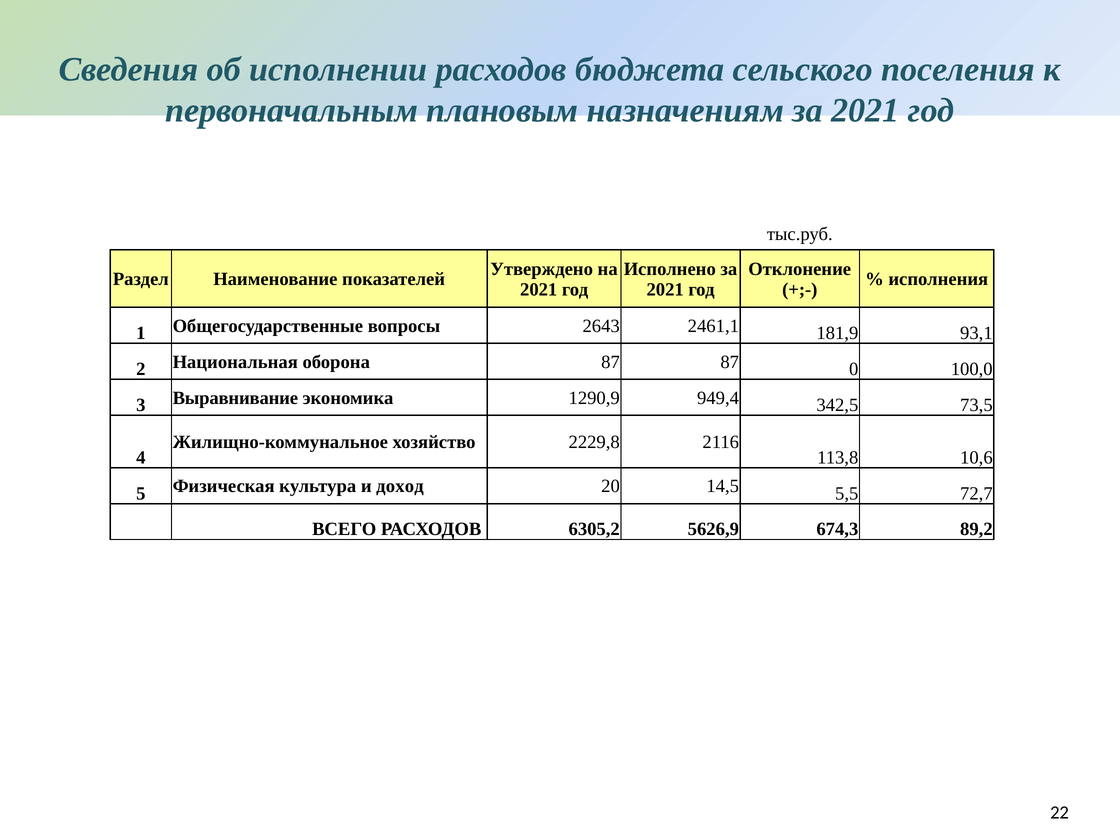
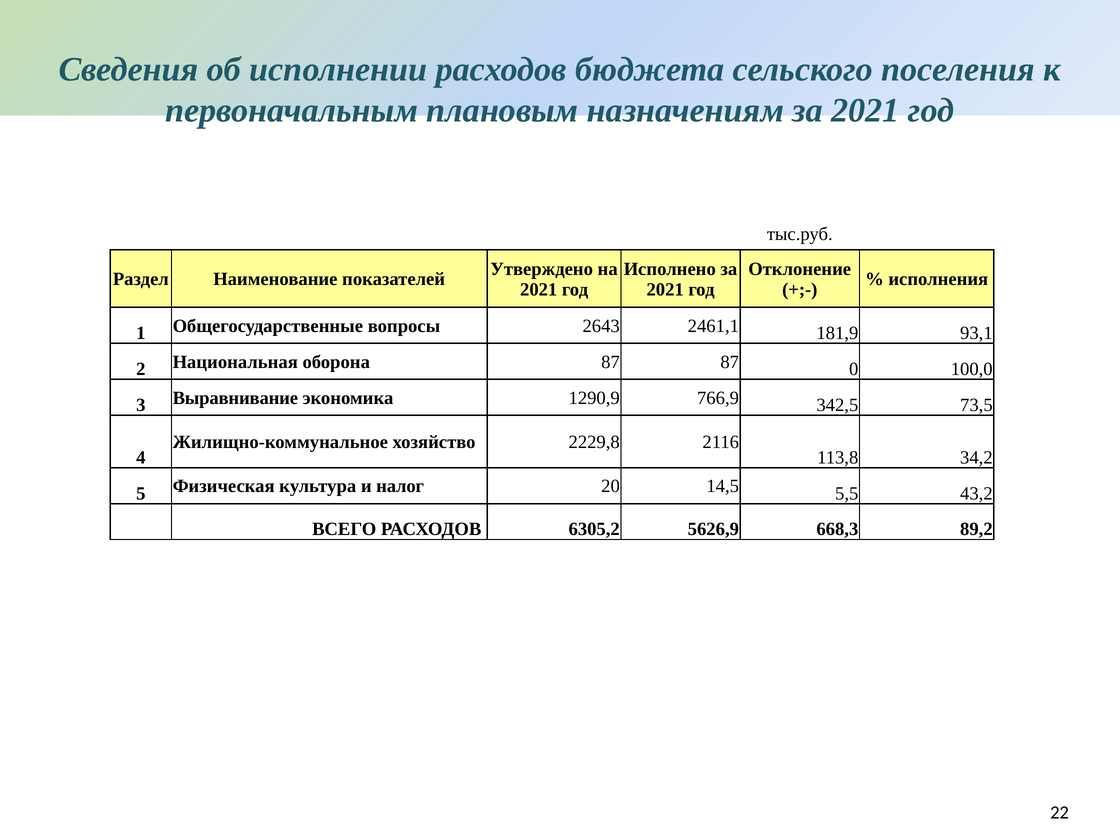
949,4: 949,4 -> 766,9
10,6: 10,6 -> 34,2
доход: доход -> налог
72,7: 72,7 -> 43,2
674,3: 674,3 -> 668,3
